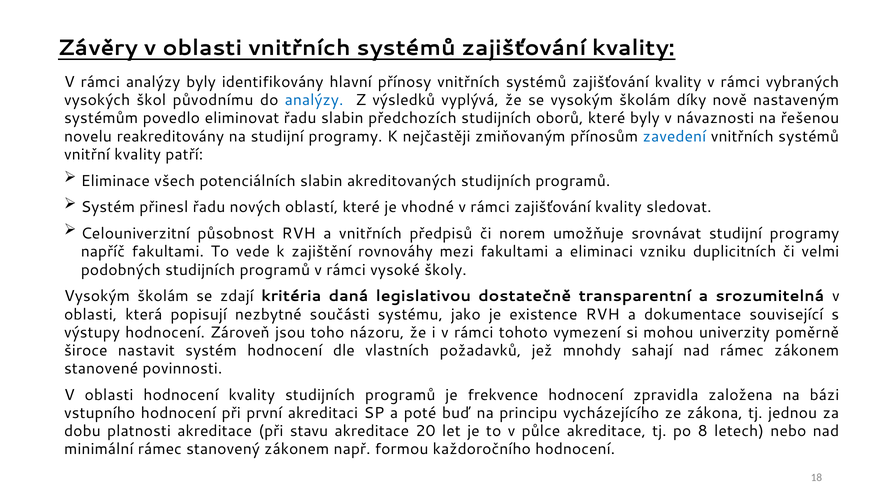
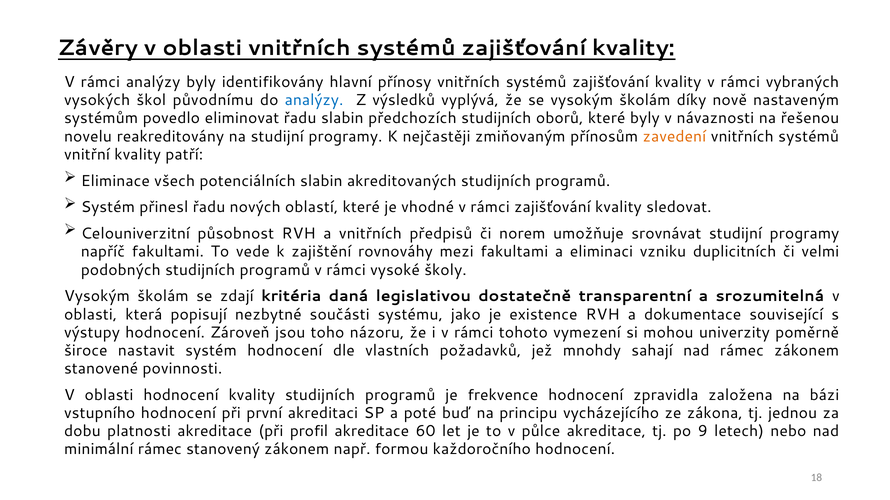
zavedení colour: blue -> orange
stavu: stavu -> profil
20: 20 -> 60
8: 8 -> 9
